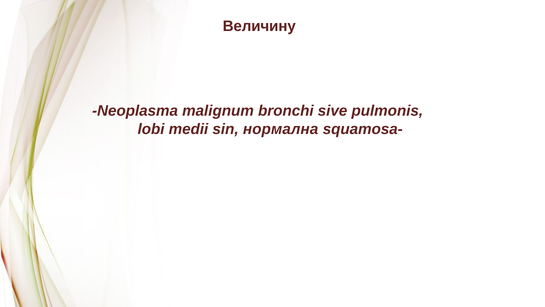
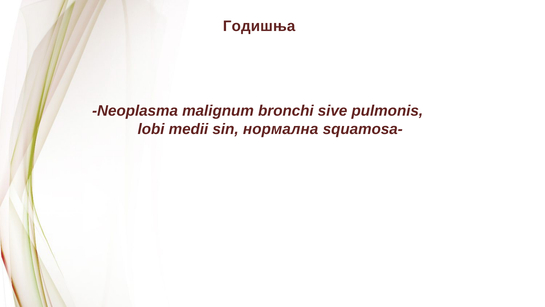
Величину: Величину -> Годишња
